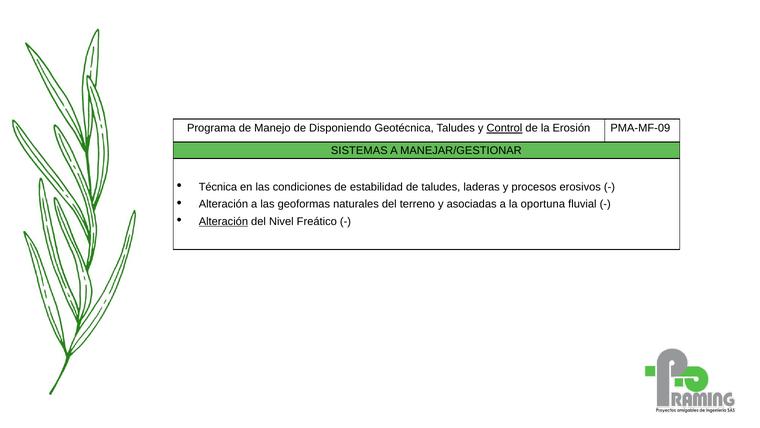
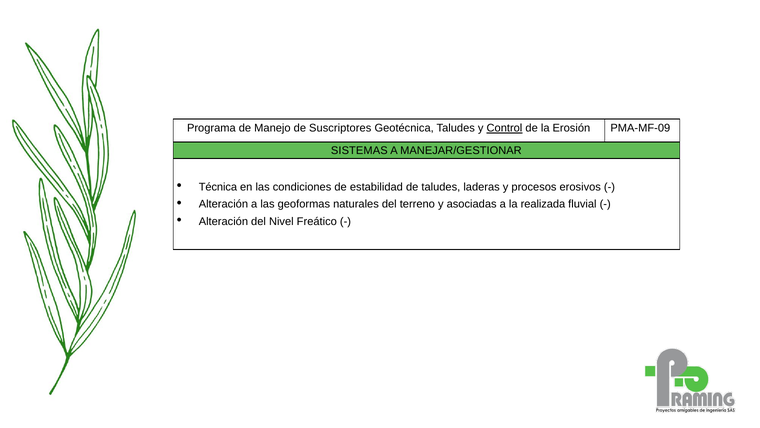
Disponiendo: Disponiendo -> Suscriptores
oportuna: oportuna -> realizada
Alteración at (223, 221) underline: present -> none
